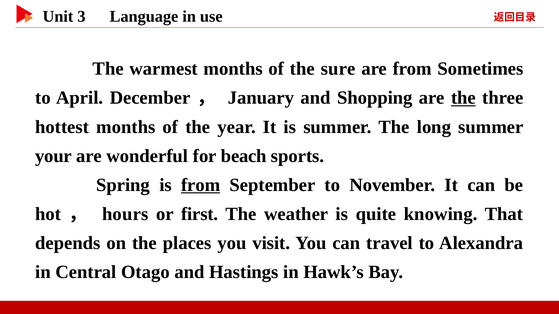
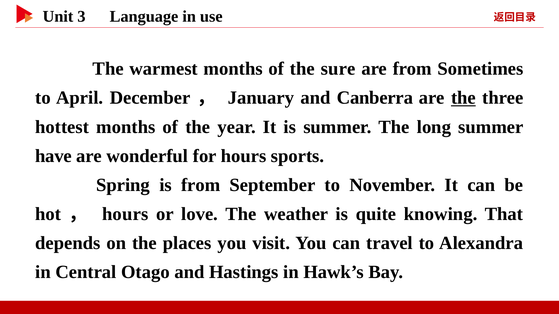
Shopping: Shopping -> Canberra
your: your -> have
for beach: beach -> hours
from at (201, 185) underline: present -> none
first: first -> love
